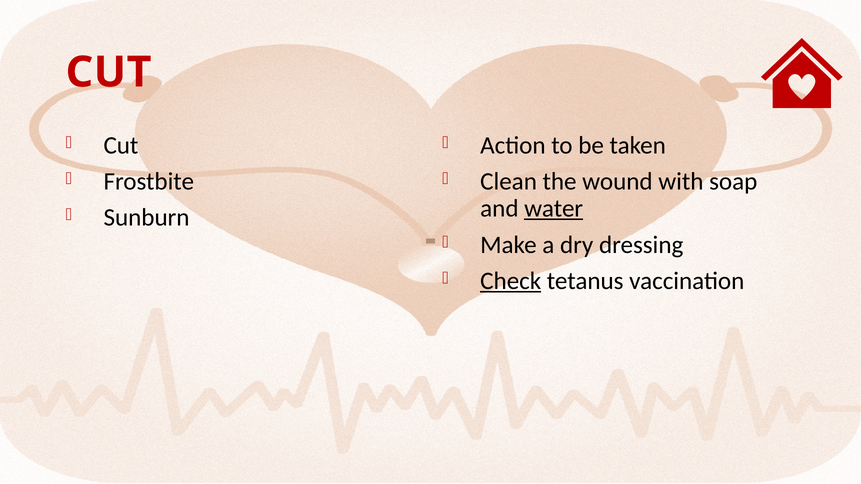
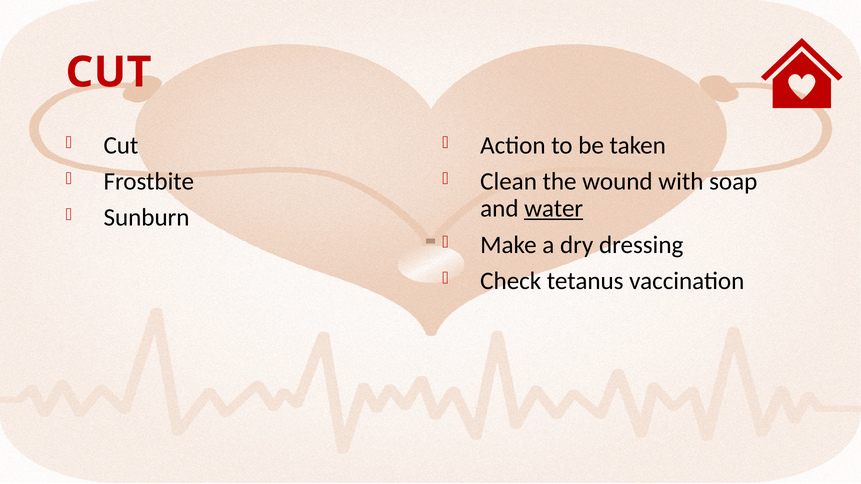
Check underline: present -> none
